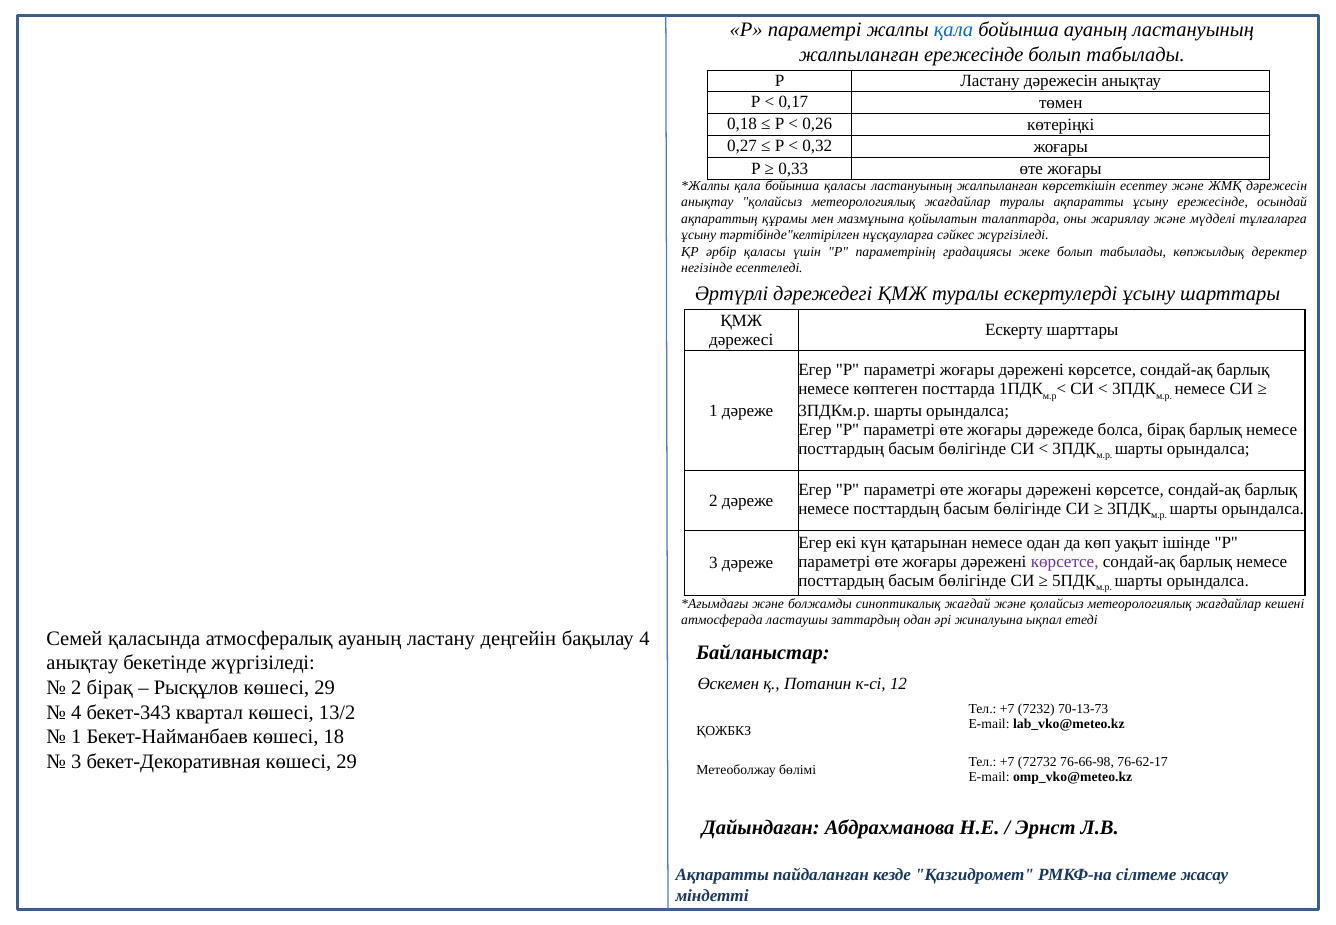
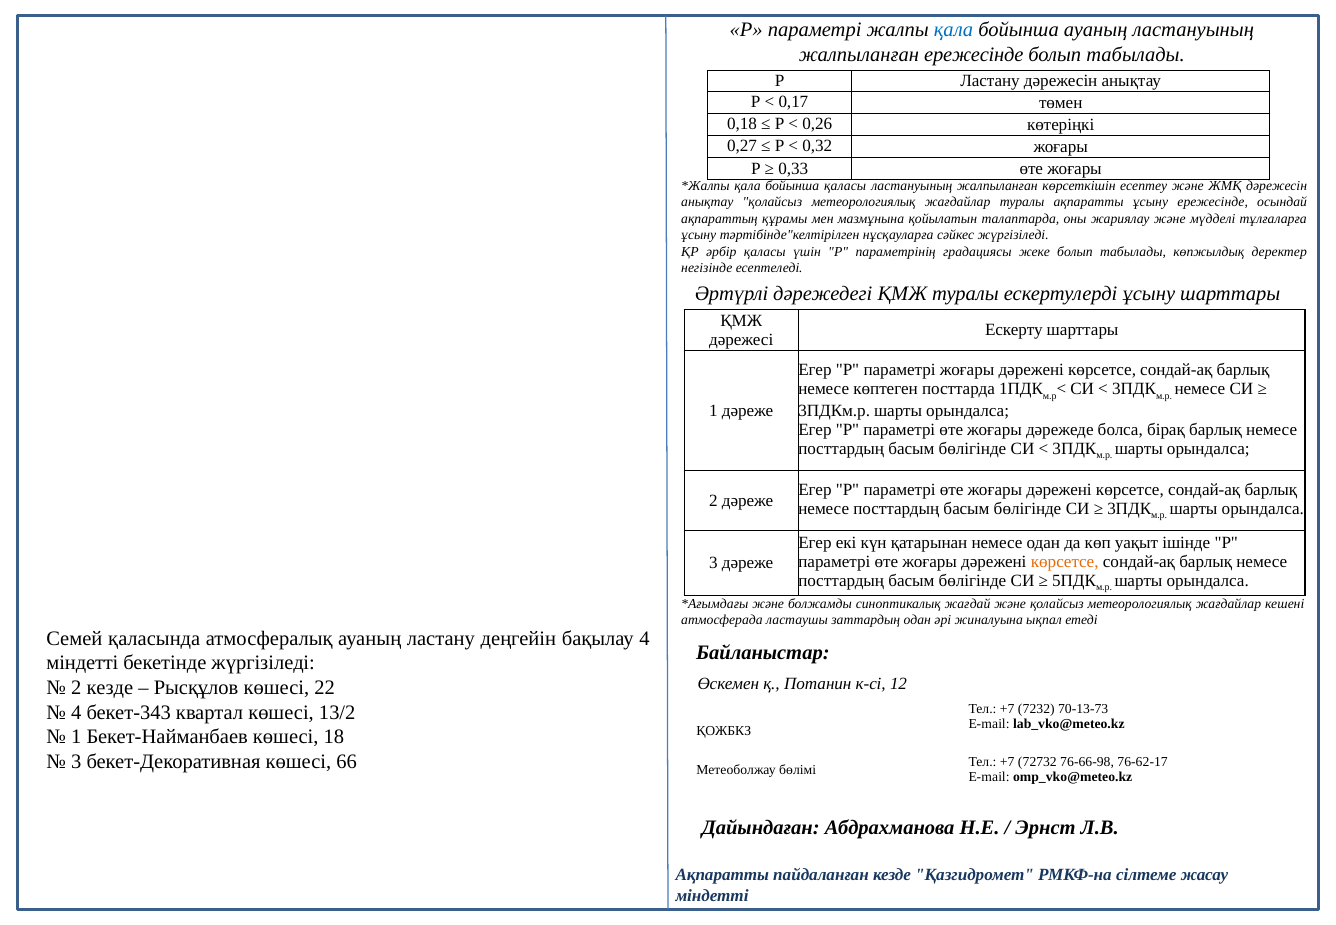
көрсетсе at (1065, 561) colour: purple -> orange
анықтау at (82, 663): анықтау -> міндетті
2 бірақ: бірақ -> кезде
Рысқұлов көшесі 29: 29 -> 22
бекет-Декоративная көшесі 29: 29 -> 66
